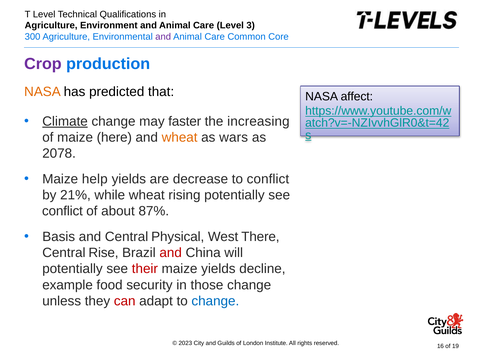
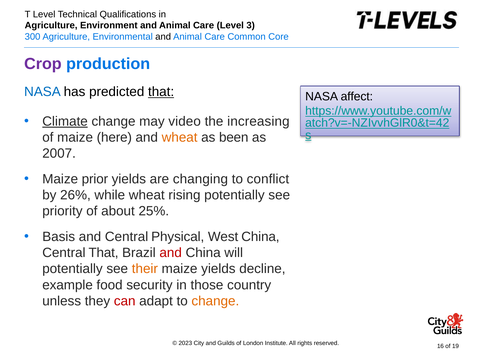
and at (163, 37) colour: purple -> black
NASA at (42, 92) colour: orange -> blue
that at (161, 92) underline: none -> present
faster: faster -> video
wars: wars -> been
2078: 2078 -> 2007
help: help -> prior
decrease: decrease -> changing
21%: 21% -> 26%
conflict at (62, 211): conflict -> priority
87%: 87% -> 25%
West There: There -> China
Central Rise: Rise -> That
their colour: red -> orange
those change: change -> country
change at (215, 301) colour: blue -> orange
